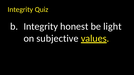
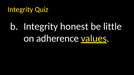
light: light -> little
subjective: subjective -> adherence
